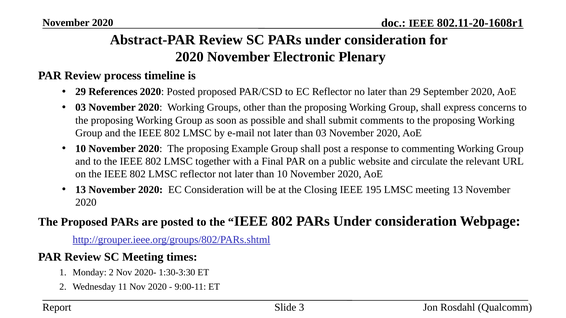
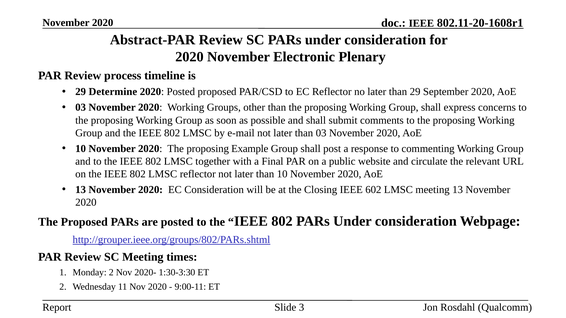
References: References -> Determine
195: 195 -> 602
